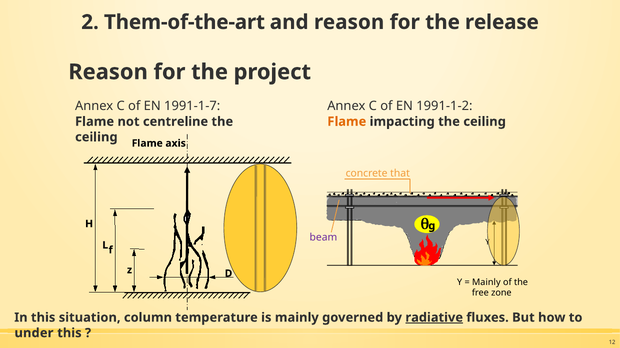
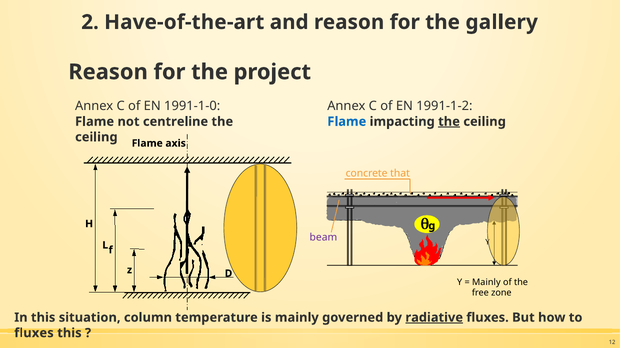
Them-of-the-art: Them-of-the-art -> Have-of-the-art
release: release -> gallery
1991-1-7: 1991-1-7 -> 1991-1-0
Flame at (347, 122) colour: orange -> blue
the at (449, 122) underline: none -> present
under at (34, 334): under -> fluxes
